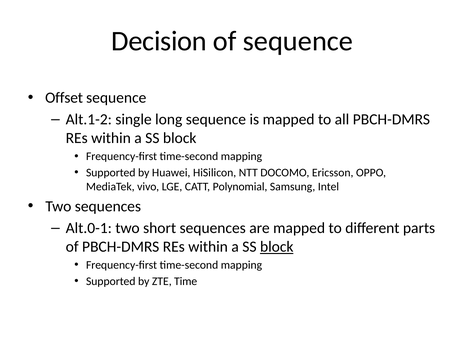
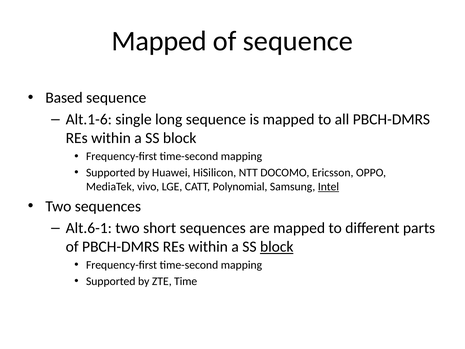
Decision at (159, 41): Decision -> Mapped
Offset: Offset -> Based
Alt.1-2: Alt.1-2 -> Alt.1-6
Intel underline: none -> present
Alt.0-1: Alt.0-1 -> Alt.6-1
